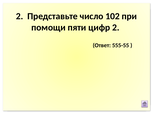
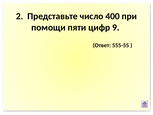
102: 102 -> 400
цифр 2: 2 -> 9
